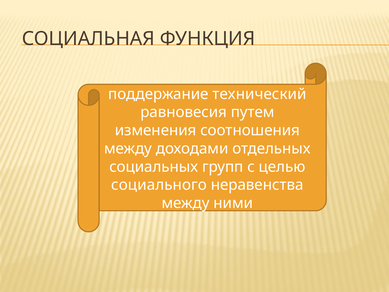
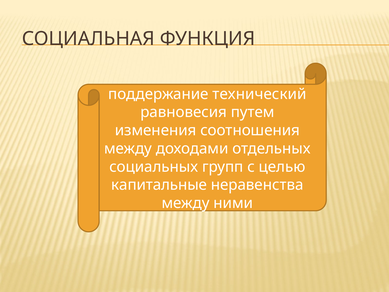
социального: социального -> капитальные
